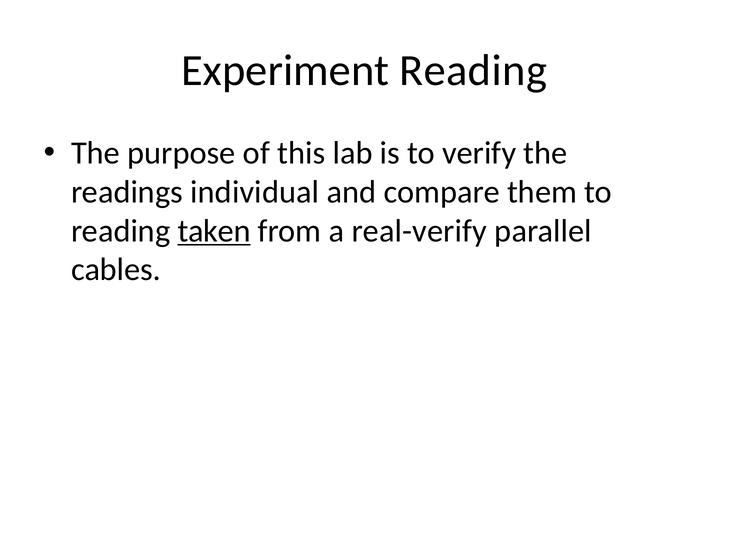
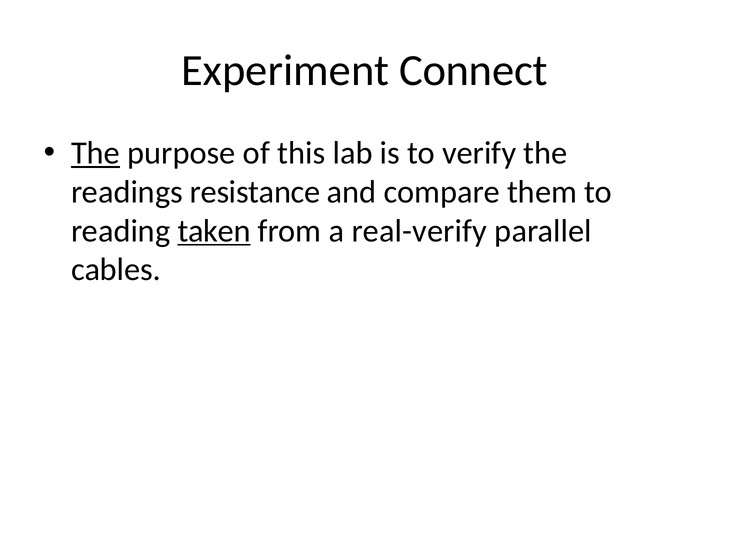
Experiment Reading: Reading -> Connect
The at (96, 153) underline: none -> present
individual: individual -> resistance
